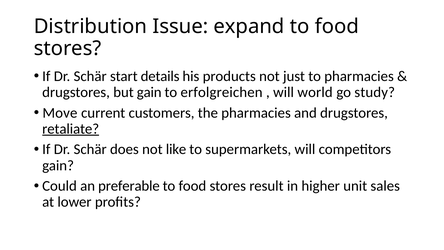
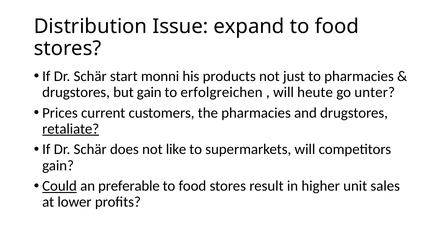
details: details -> monni
world: world -> heute
study: study -> unter
Move: Move -> Prices
Could underline: none -> present
